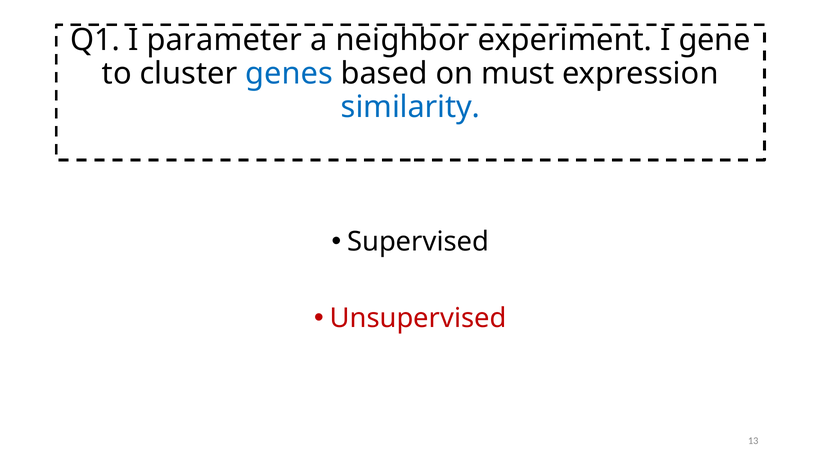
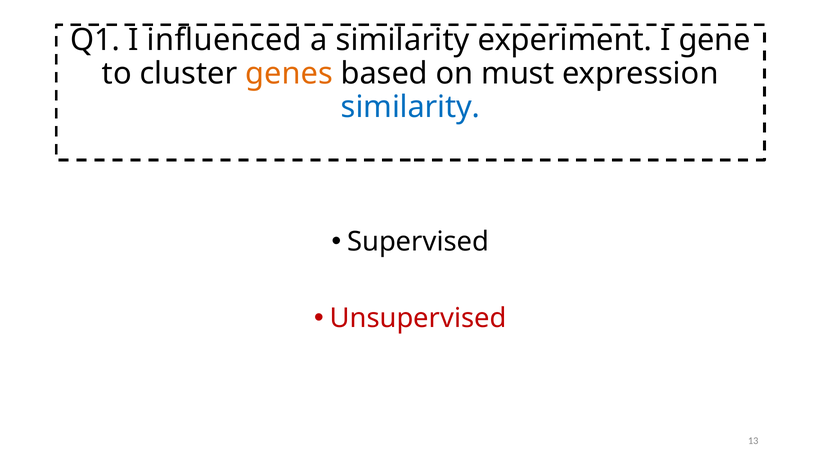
parameter: parameter -> influenced
a neighbor: neighbor -> similarity
genes colour: blue -> orange
